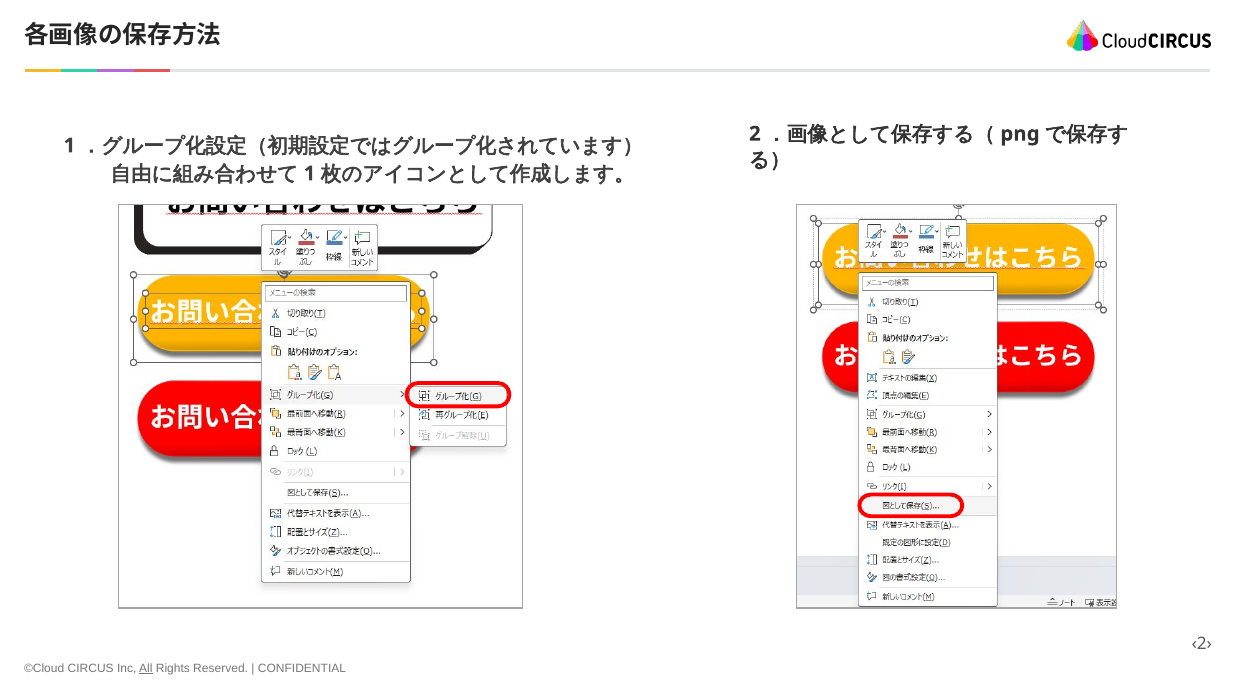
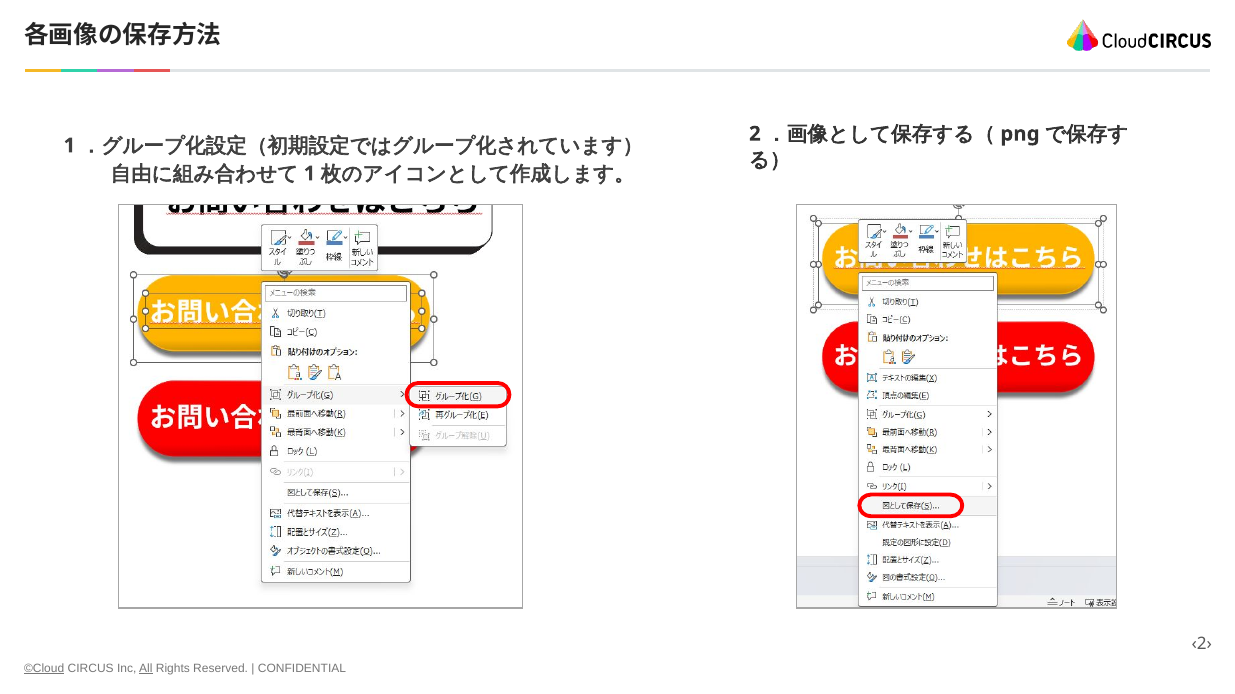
©Cloud underline: none -> present
